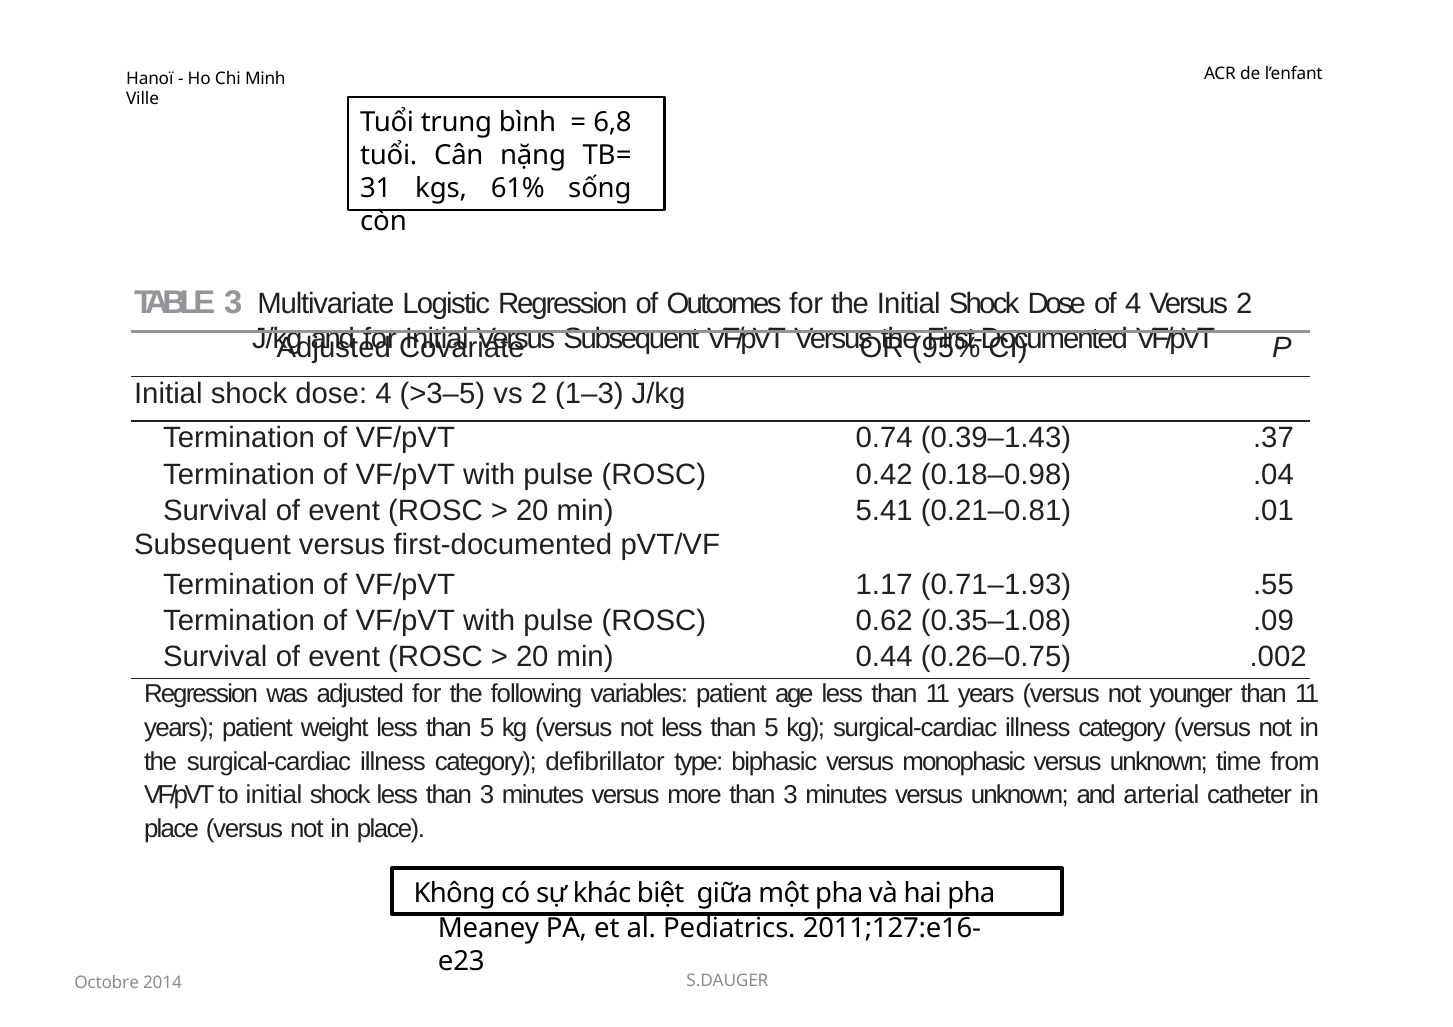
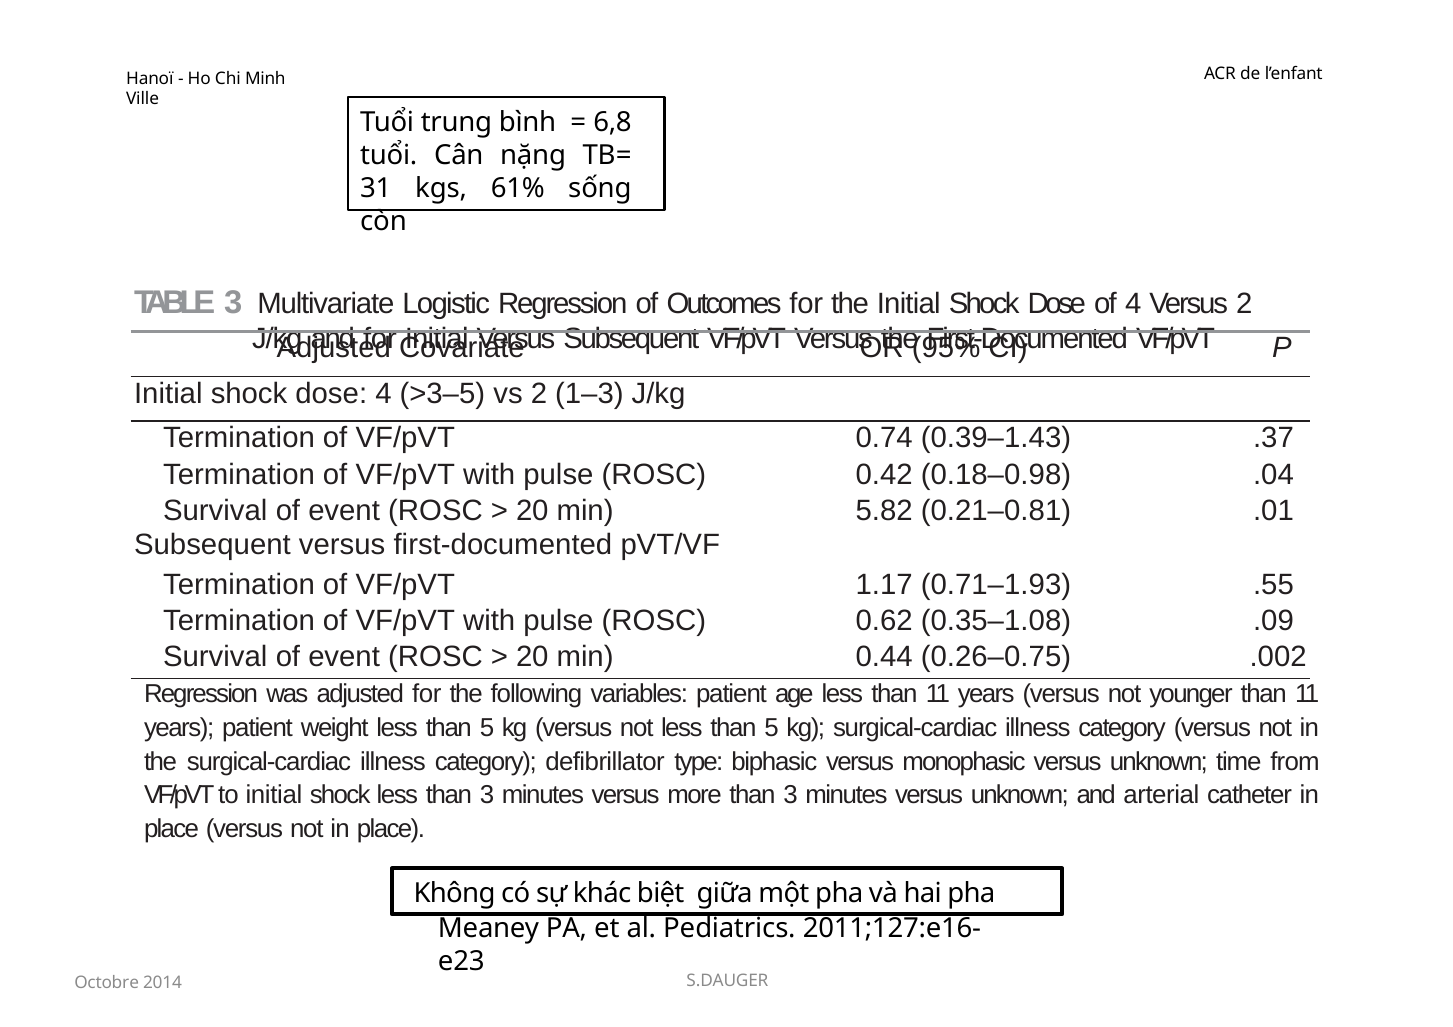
5.41: 5.41 -> 5.82
